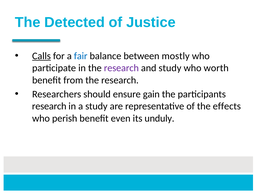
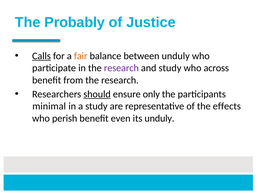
Detected: Detected -> Probably
fair colour: blue -> orange
between mostly: mostly -> unduly
worth: worth -> across
should underline: none -> present
gain: gain -> only
research at (49, 106): research -> minimal
